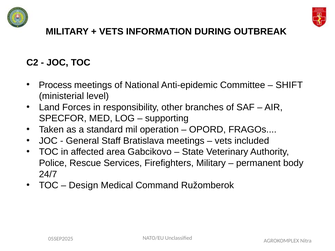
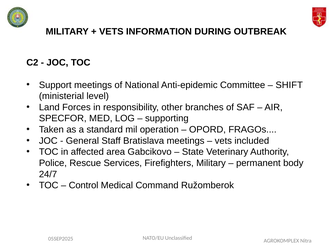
Process: Process -> Support
Design: Design -> Control
